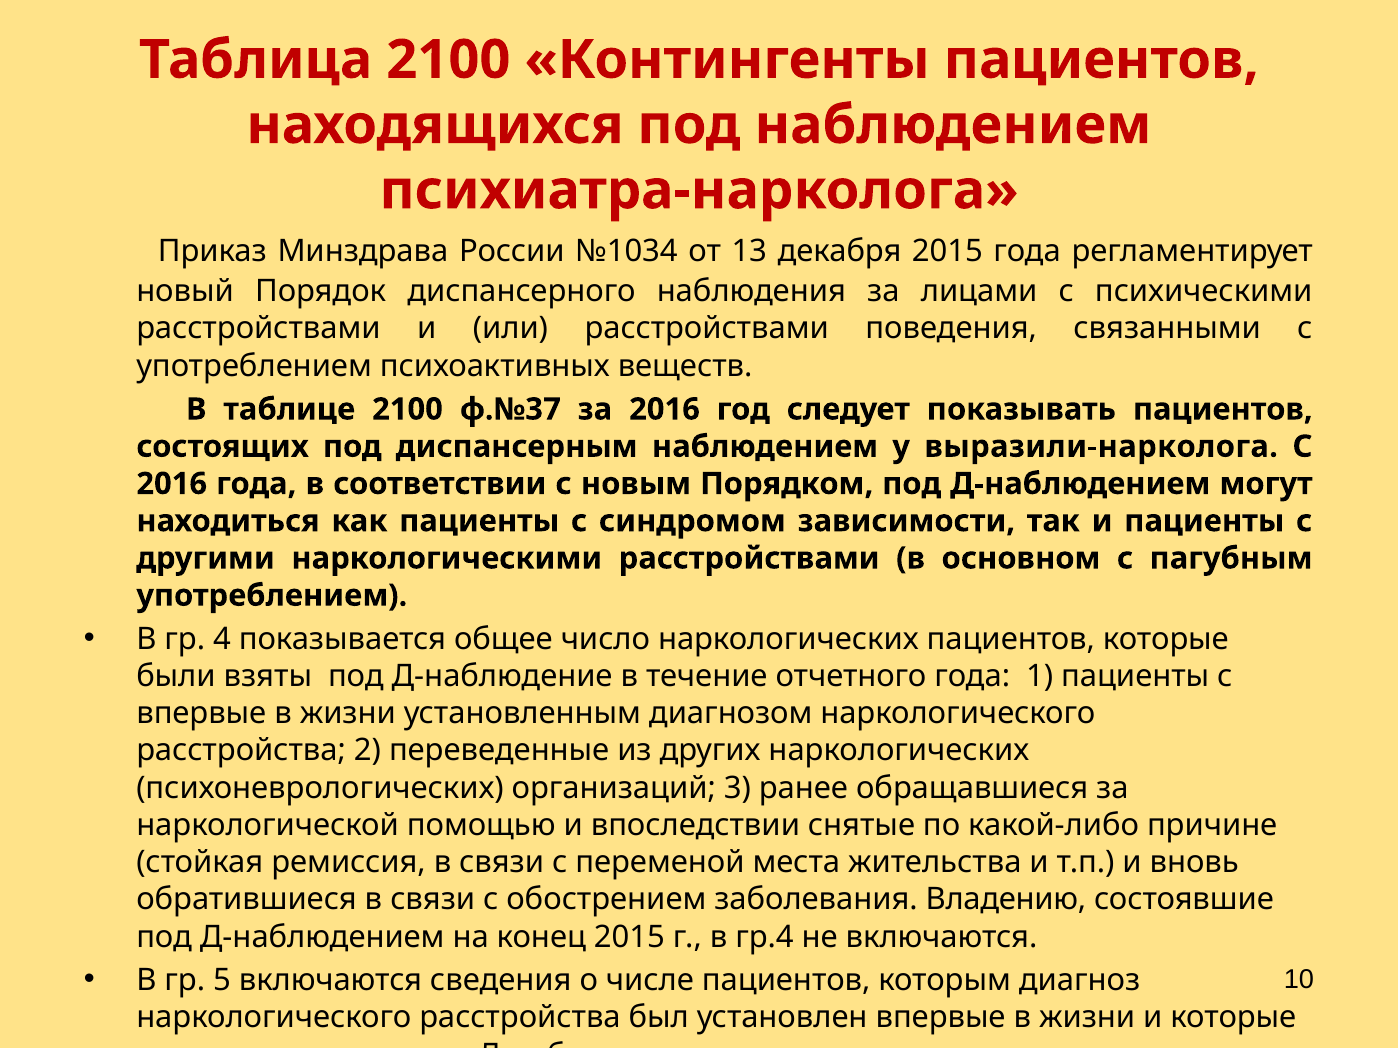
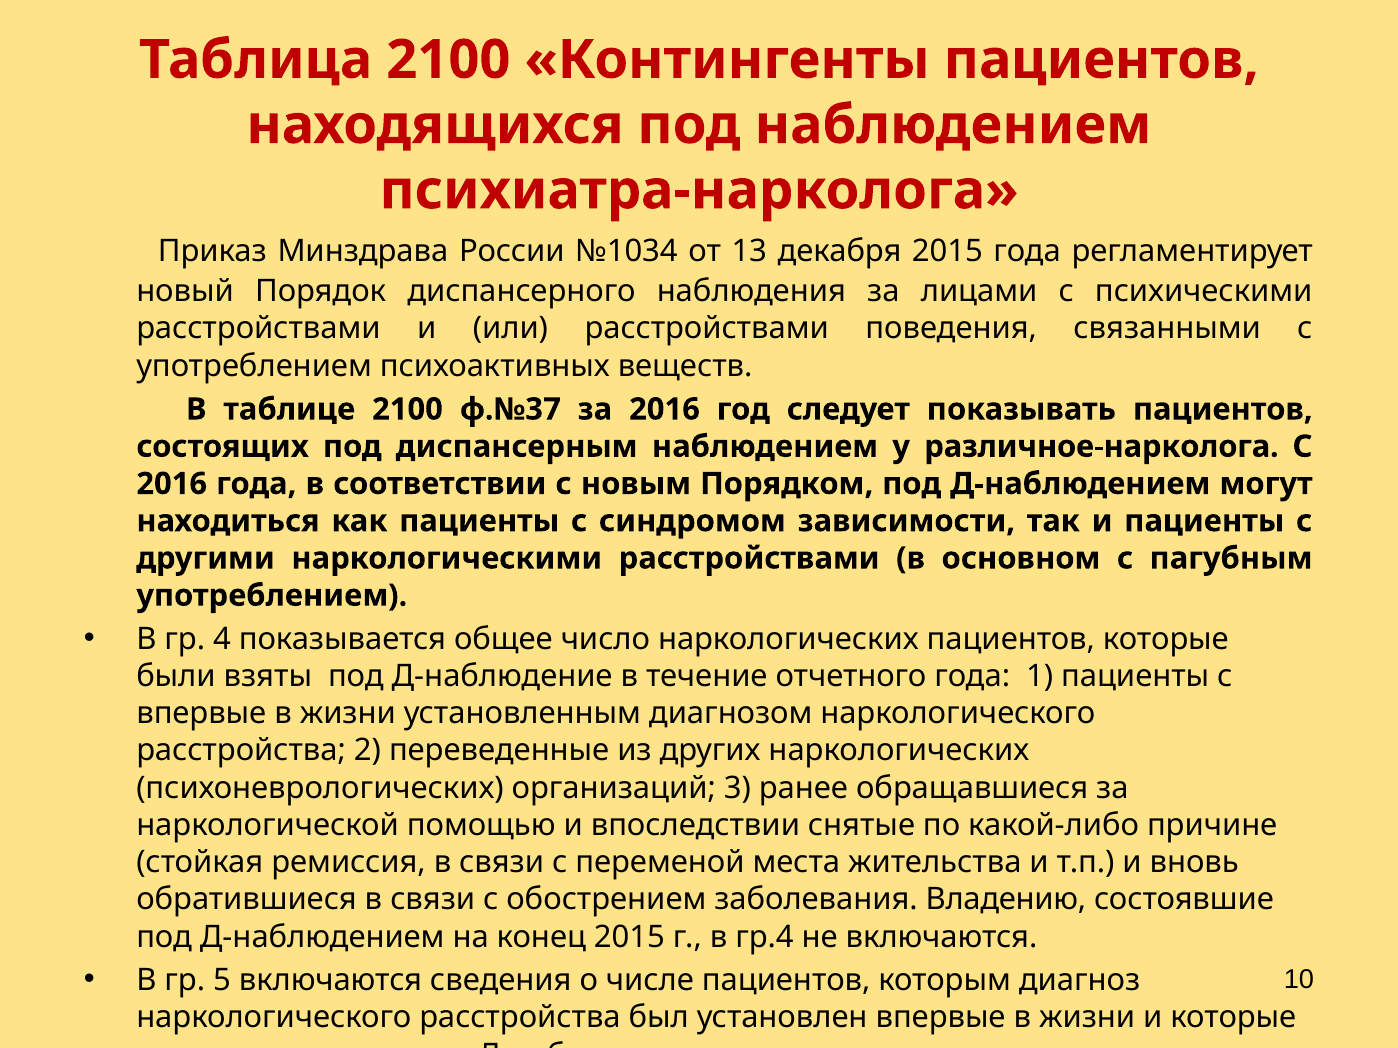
выразили-нарколога: выразили-нарколога -> различное-нарколога
